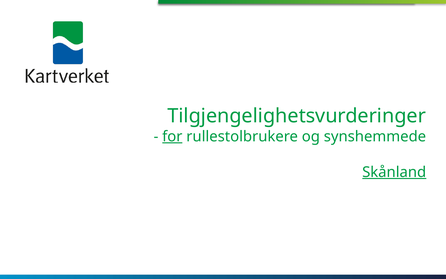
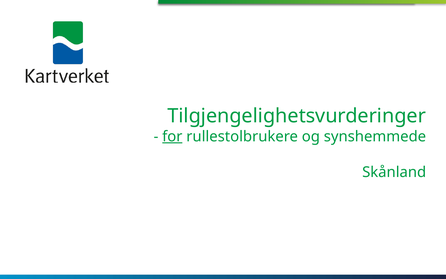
Skånland underline: present -> none
